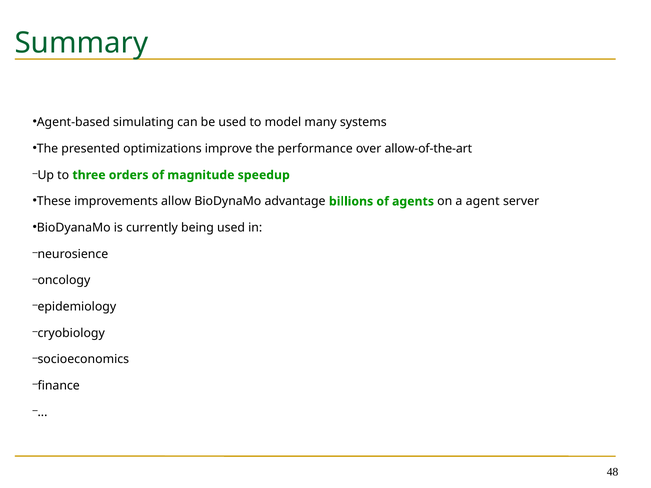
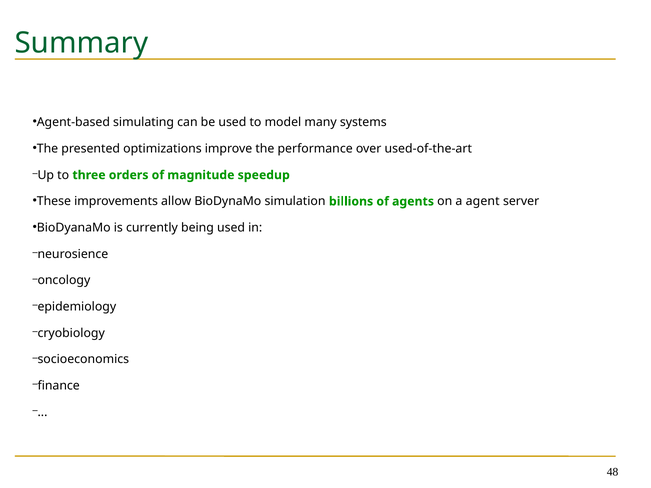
allow-of-the-art: allow-of-the-art -> used-of-the-art
advantage: advantage -> simulation
